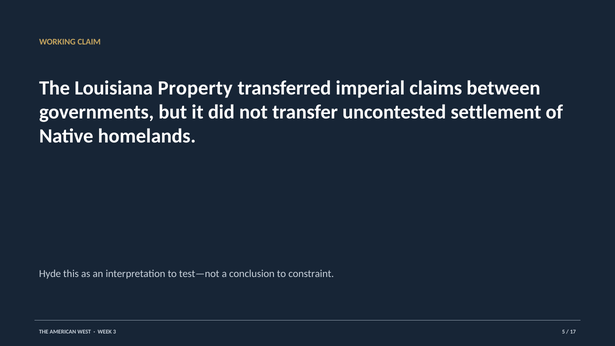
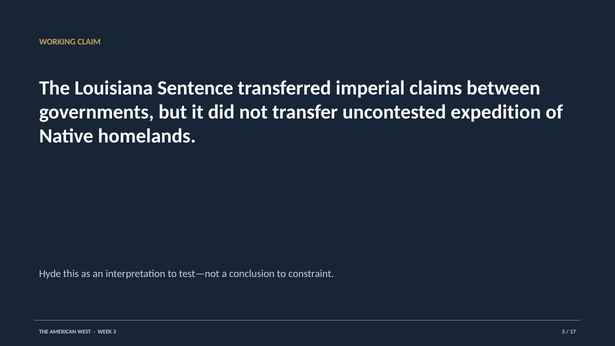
Property: Property -> Sentence
settlement: settlement -> expedition
